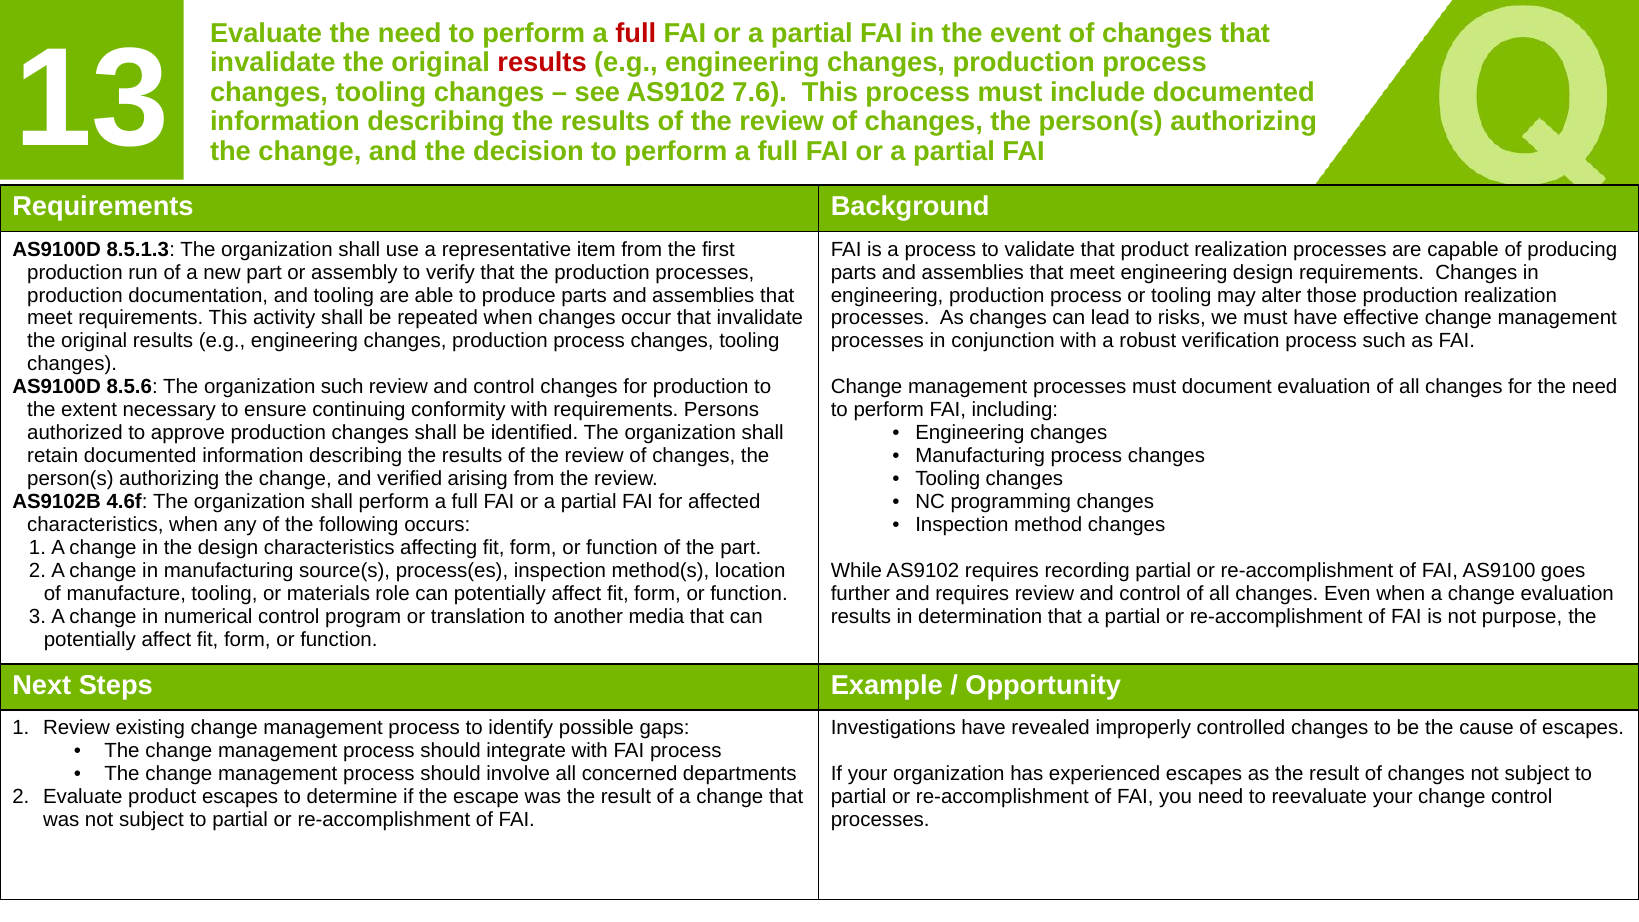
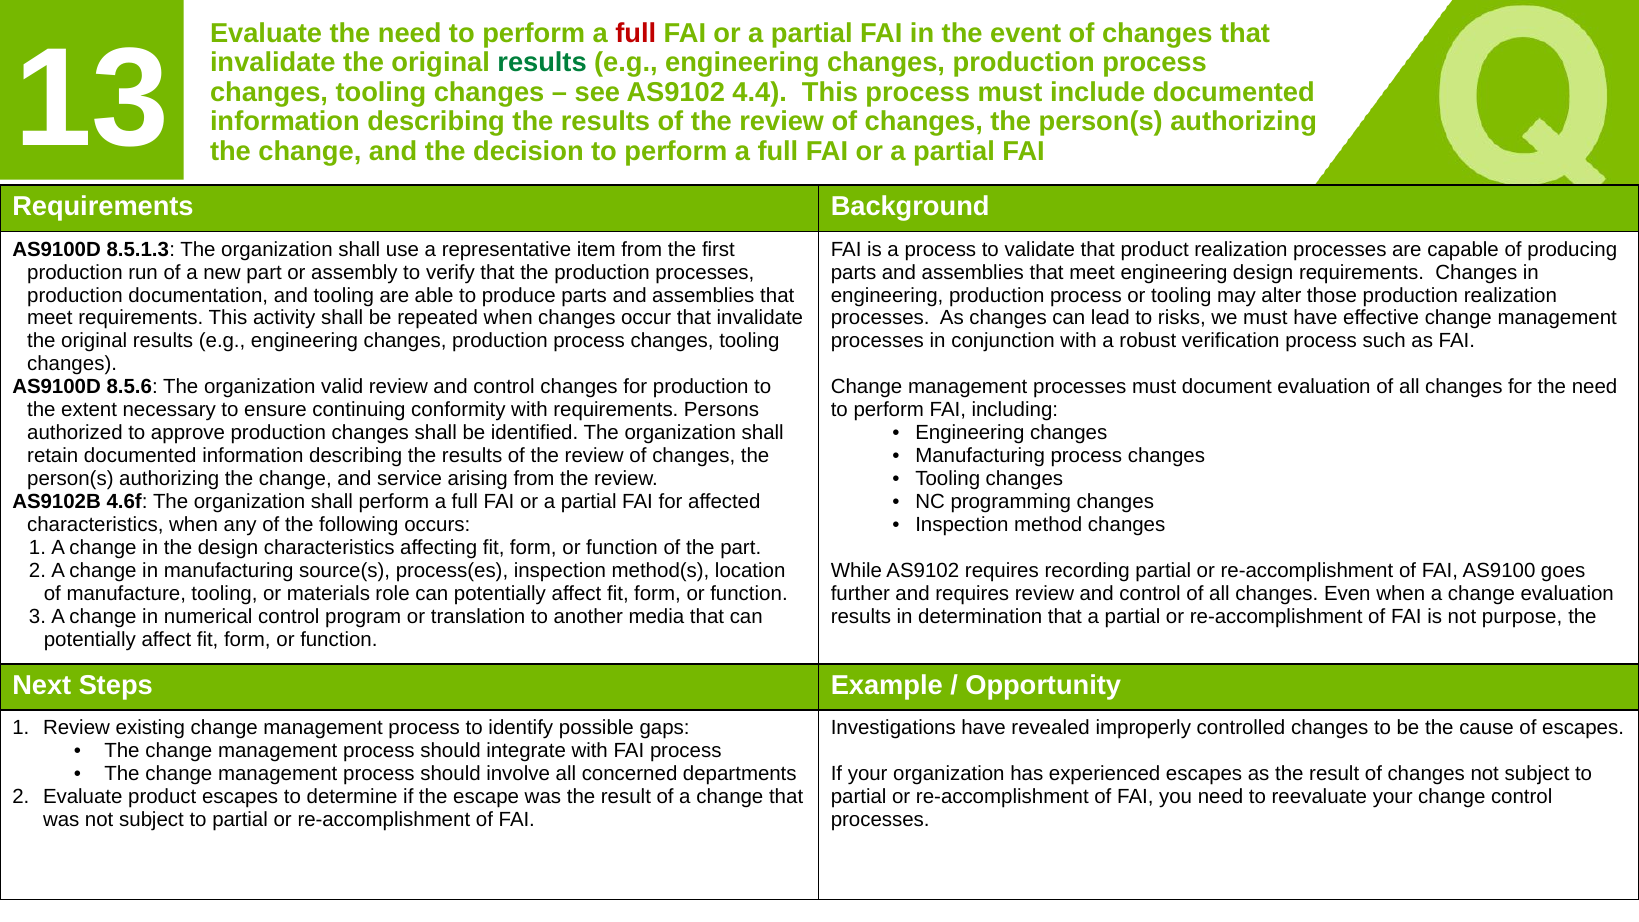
results at (542, 63) colour: red -> green
7.6: 7.6 -> 4.4
organization such: such -> valid
verified: verified -> service
